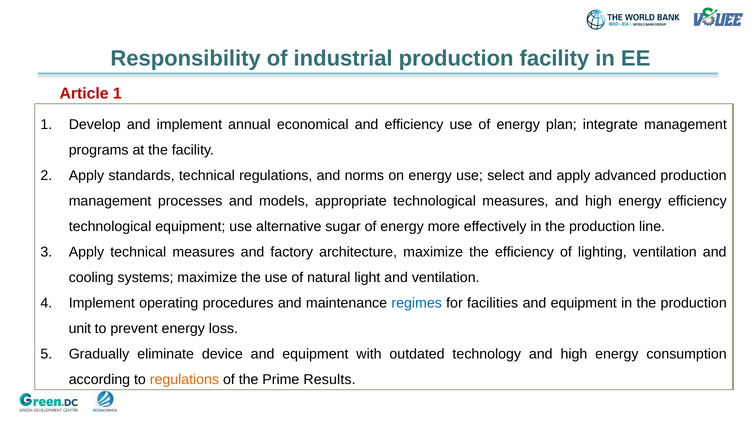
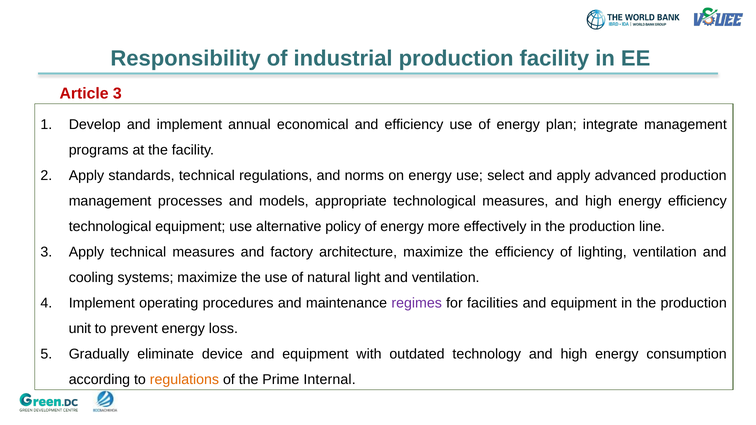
Article 1: 1 -> 3
sugar: sugar -> policy
regimes colour: blue -> purple
Results: Results -> Internal
